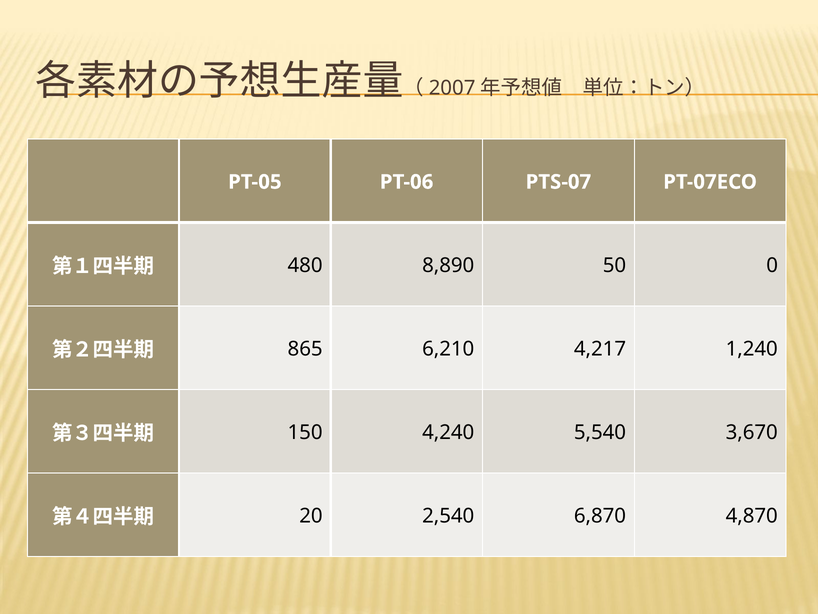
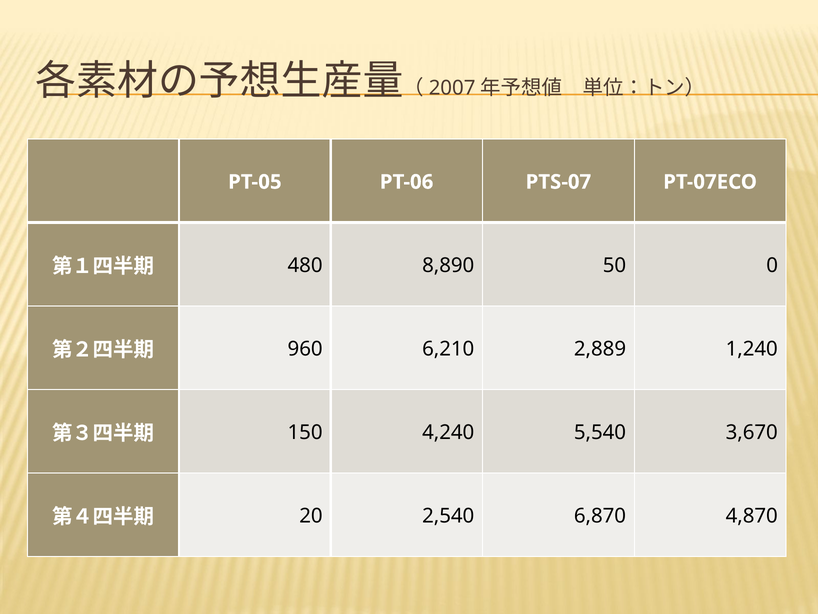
865: 865 -> 960
4,217: 4,217 -> 2,889
